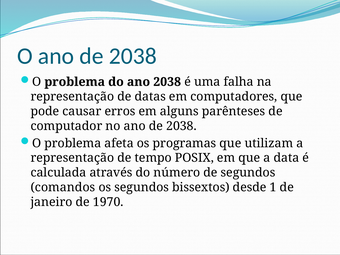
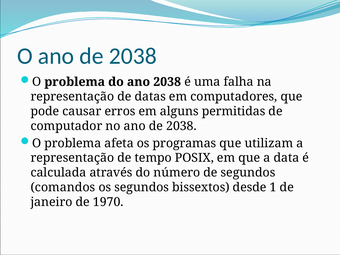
parênteses: parênteses -> permitidas
